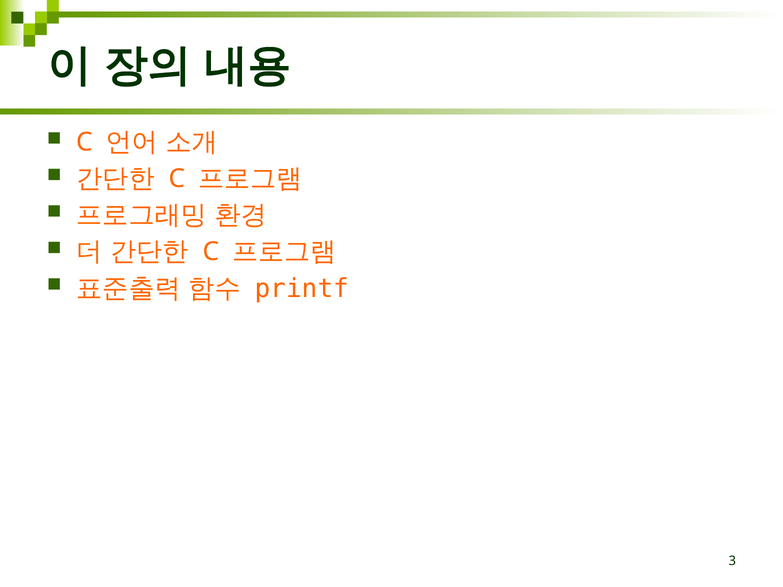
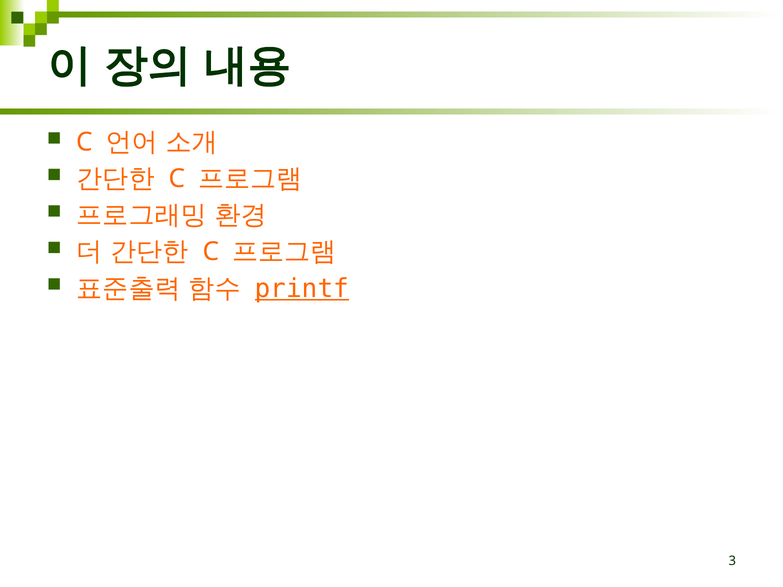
printf underline: none -> present
